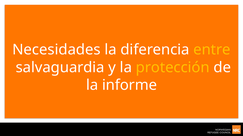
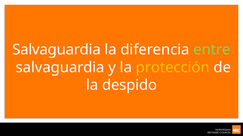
Necesidades at (56, 50): Necesidades -> Salvaguardia
entre colour: yellow -> light green
informe: informe -> despido
